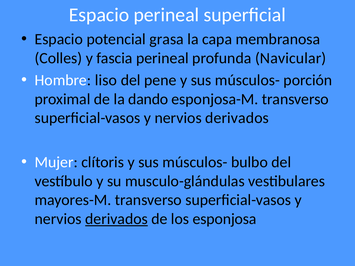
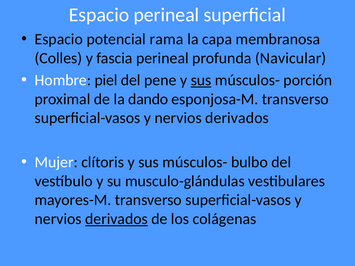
grasa: grasa -> rama
liso: liso -> piel
sus at (201, 80) underline: none -> present
esponjosa: esponjosa -> colágenas
